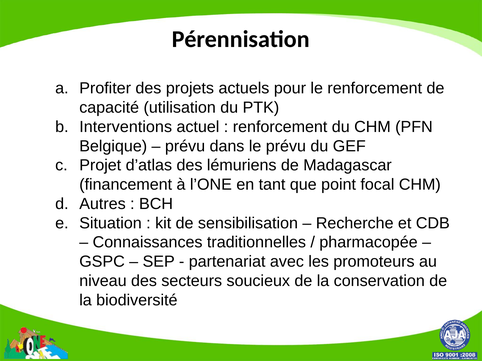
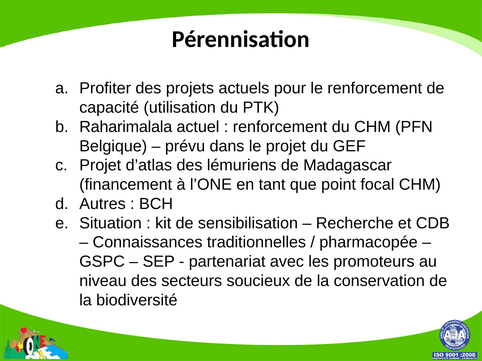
Interventions: Interventions -> Raharimalala
le prévu: prévu -> projet
